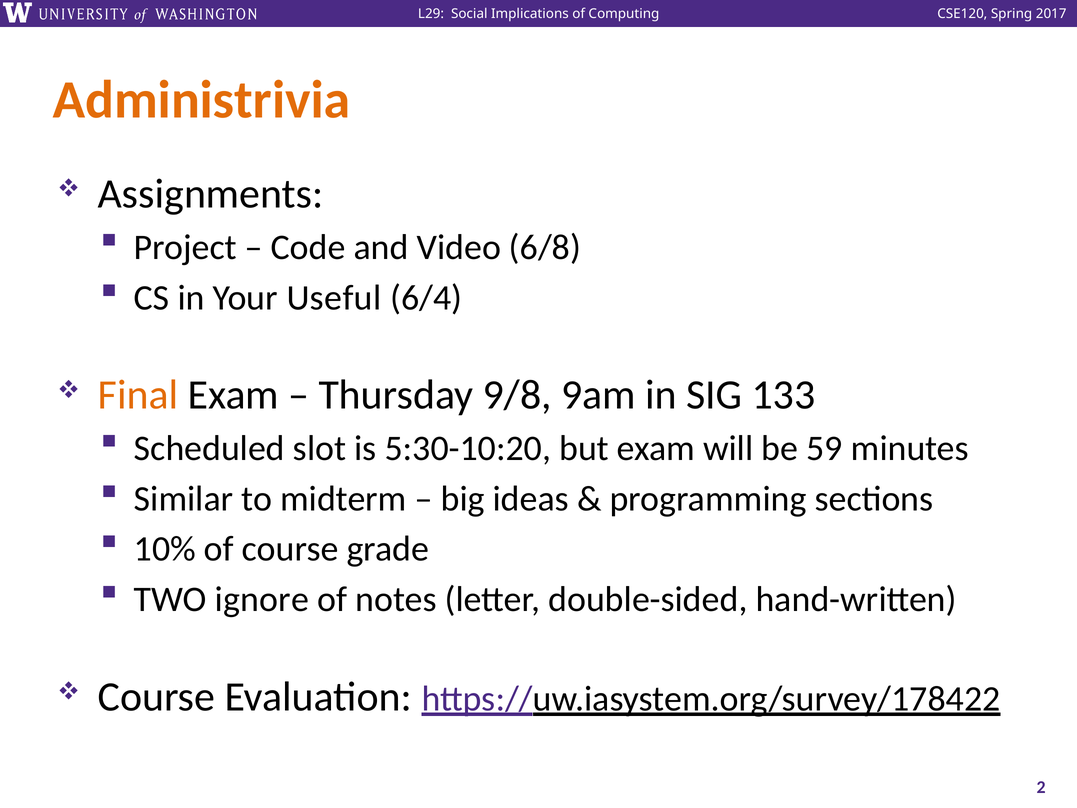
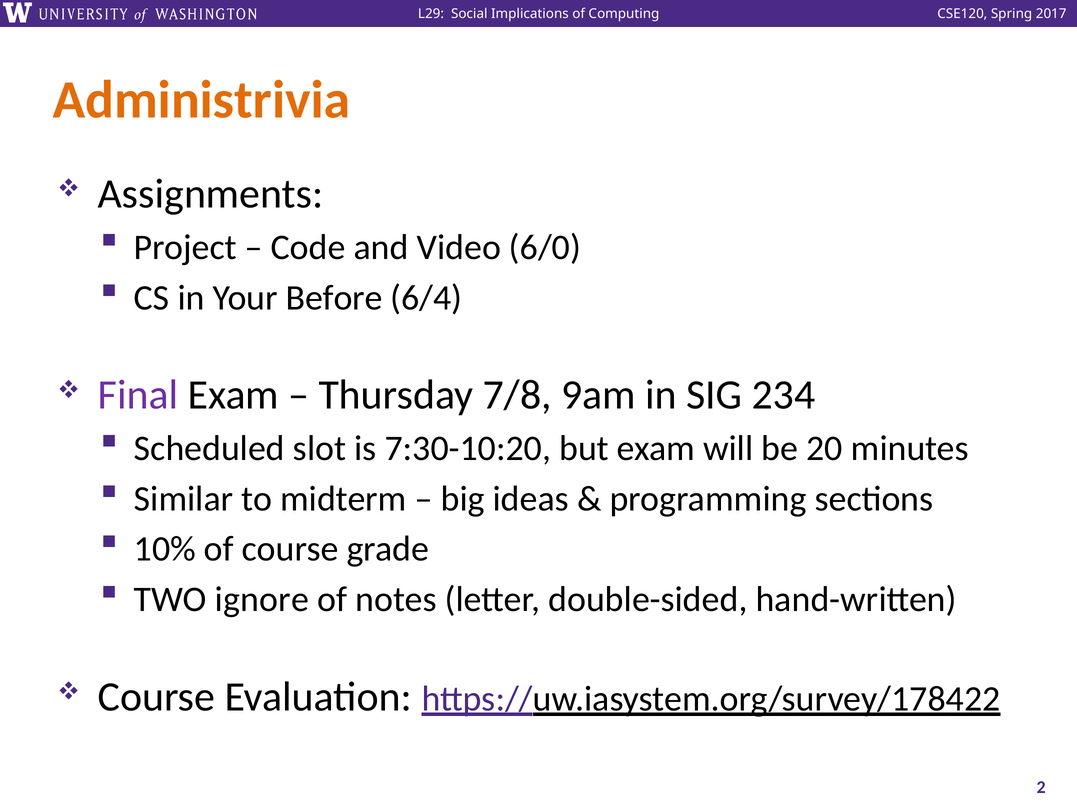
6/8: 6/8 -> 6/0
Useful: Useful -> Before
Final colour: orange -> purple
9/8: 9/8 -> 7/8
133: 133 -> 234
5:30-10:20: 5:30-10:20 -> 7:30-10:20
59: 59 -> 20
